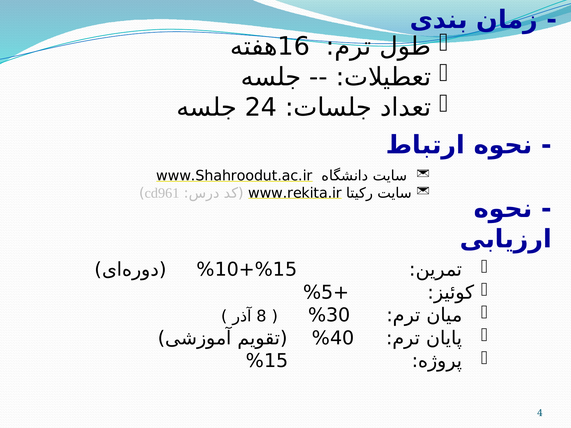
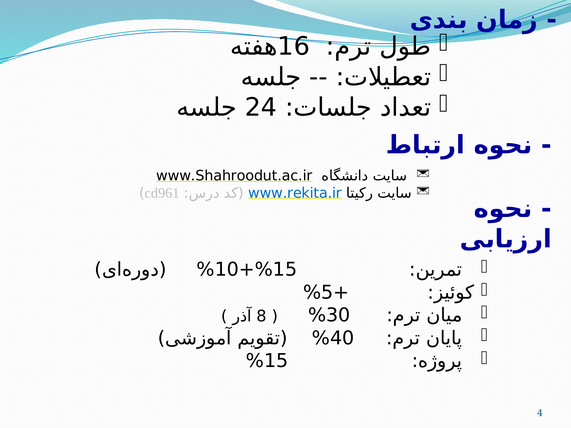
www.rekita.ir colour: black -> blue
